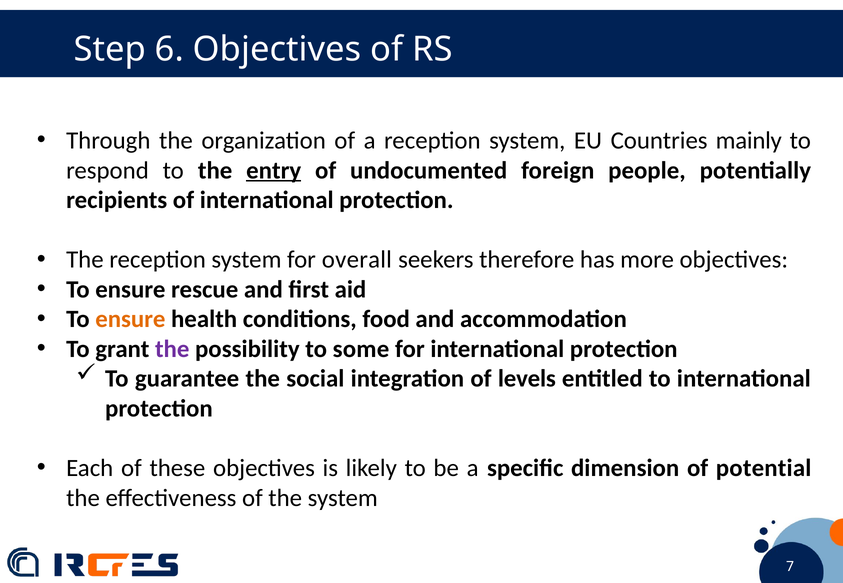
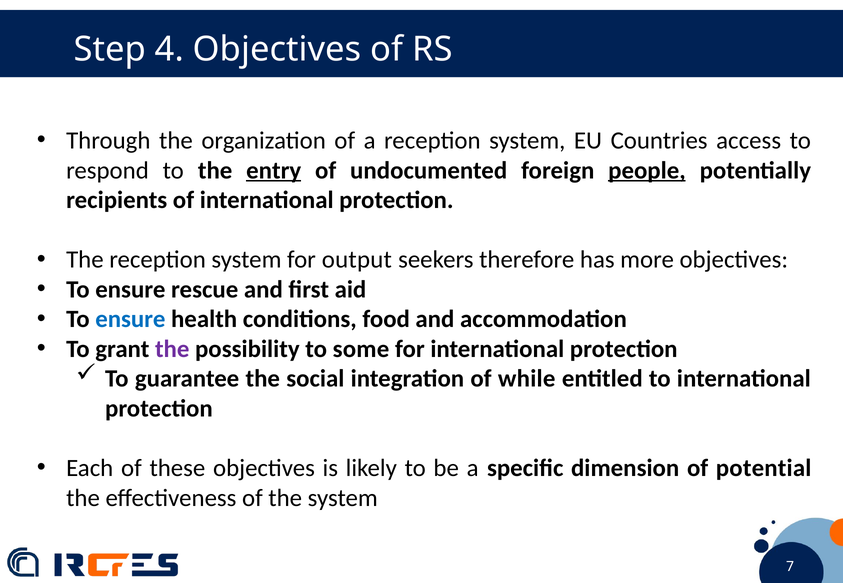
6: 6 -> 4
mainly: mainly -> access
people underline: none -> present
overall: overall -> output
ensure at (130, 320) colour: orange -> blue
levels: levels -> while
